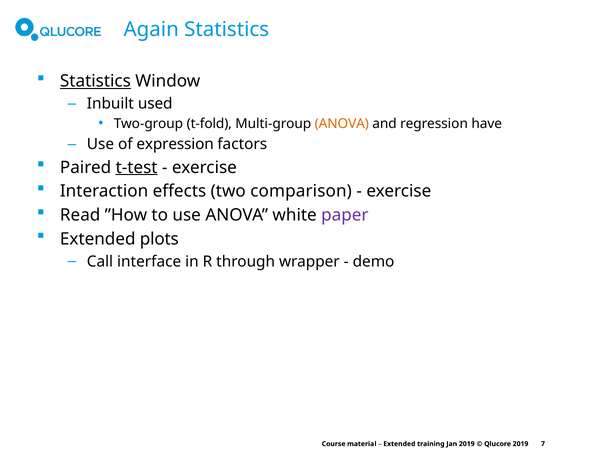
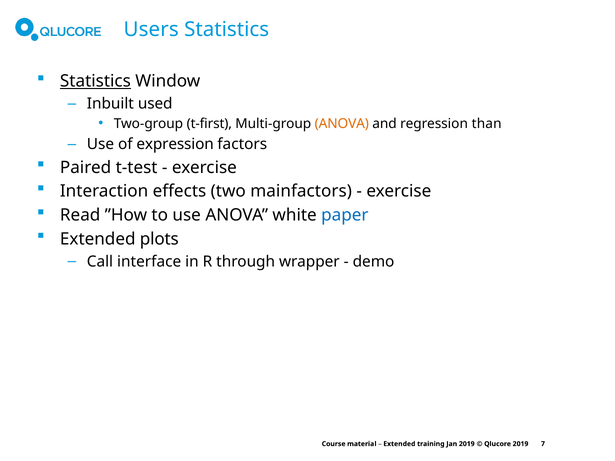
Again: Again -> Users
t-fold: t-fold -> t-first
have: have -> than
t-test underline: present -> none
comparison: comparison -> mainfactors
paper colour: purple -> blue
